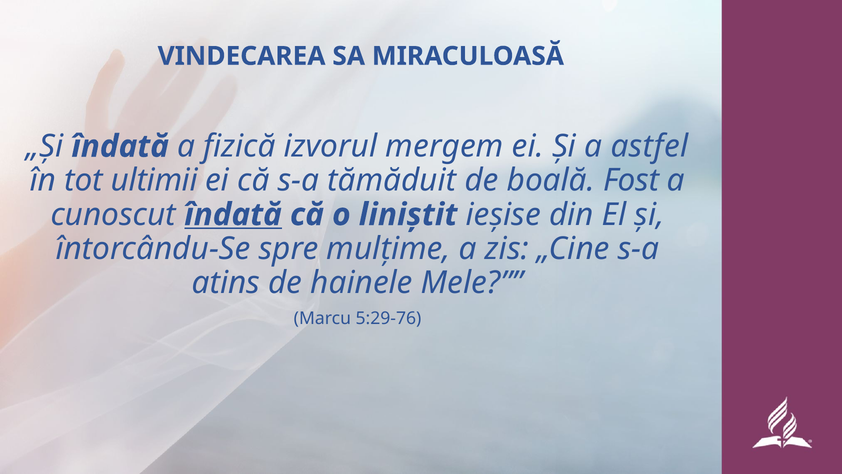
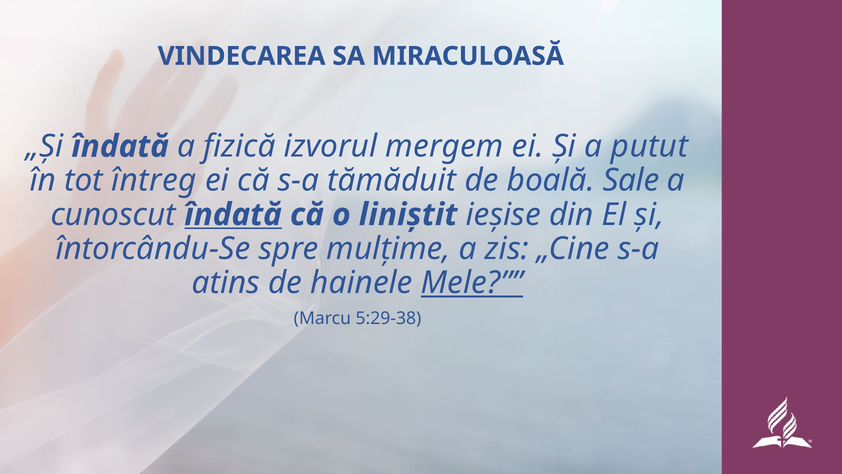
astfel: astfel -> putut
ultimii: ultimii -> întreg
Fost: Fost -> Sale
Mele underline: none -> present
5:29-76: 5:29-76 -> 5:29-38
